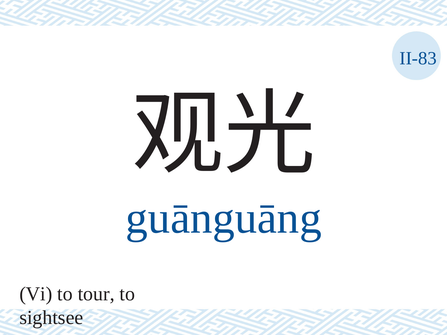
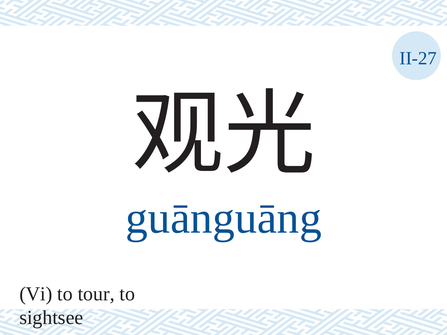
II-83: II-83 -> II-27
